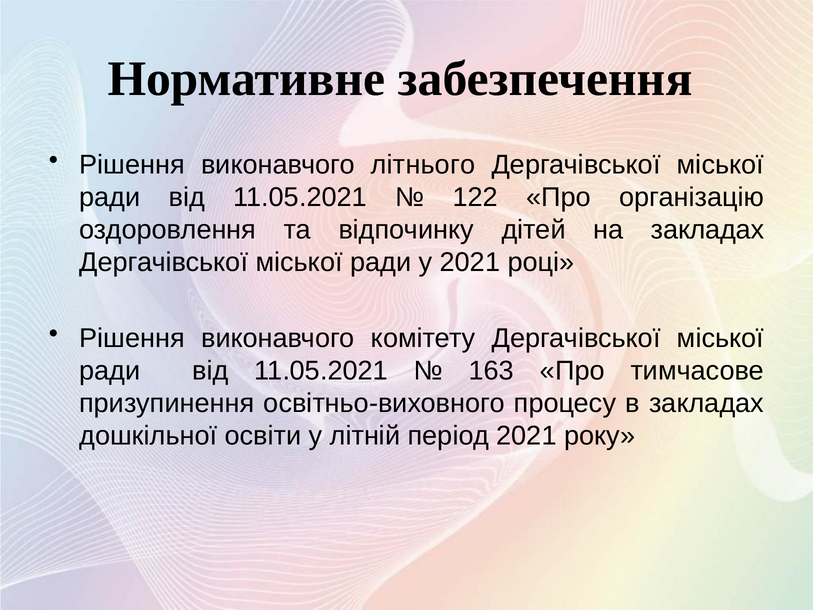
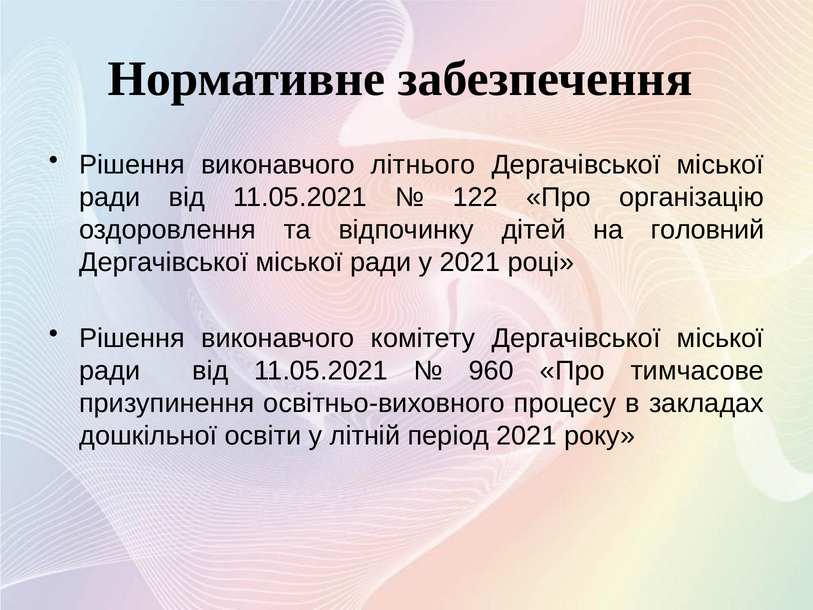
на закладах: закладах -> головний
163: 163 -> 960
